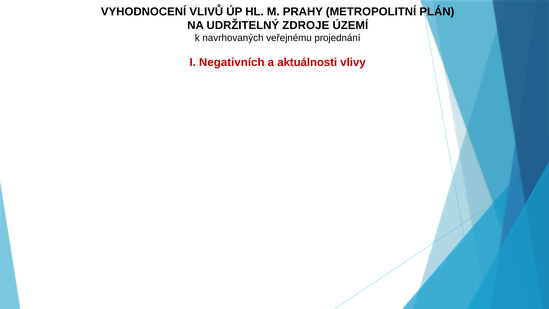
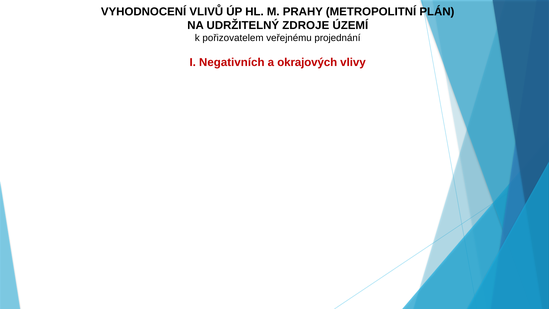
navrhovaných: navrhovaných -> pořizovatelem
aktuálnosti: aktuálnosti -> okrajových
